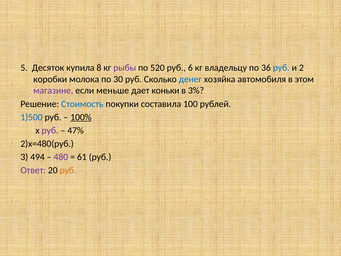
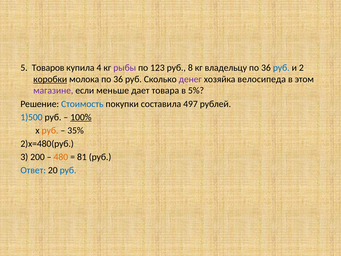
Десяток: Десяток -> Товаров
8: 8 -> 4
520: 520 -> 123
6: 6 -> 8
коробки underline: none -> present
молока по 30: 30 -> 36
денег colour: blue -> purple
автомобиля: автомобиля -> велосипеда
коньки: коньки -> товара
3%: 3% -> 5%
100: 100 -> 497
руб at (50, 130) colour: purple -> orange
47%: 47% -> 35%
494: 494 -> 200
480 colour: purple -> orange
61: 61 -> 81
Ответ colour: purple -> blue
руб at (68, 170) colour: orange -> blue
